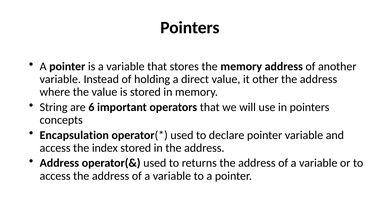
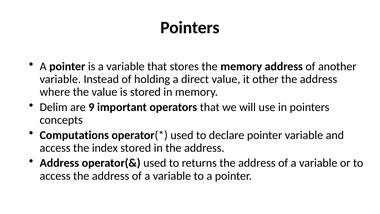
String: String -> Delim
6: 6 -> 9
Encapsulation: Encapsulation -> Computations
